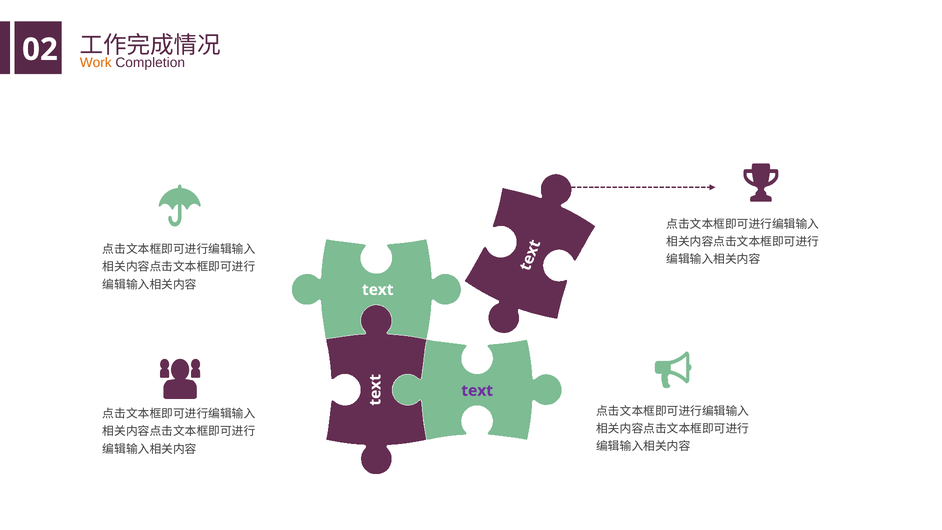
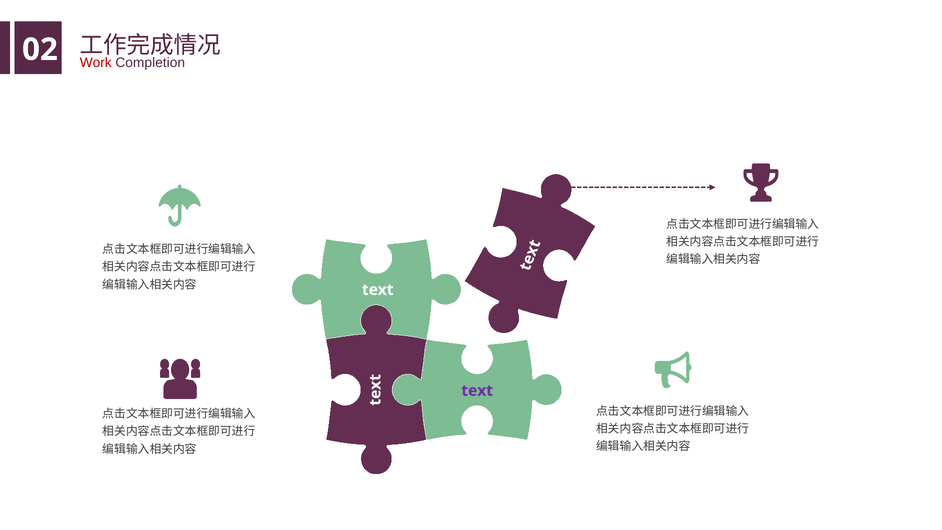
Work colour: orange -> red
